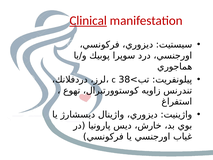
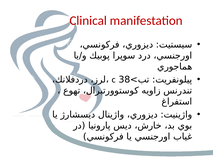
Clinical underline: present -> none
